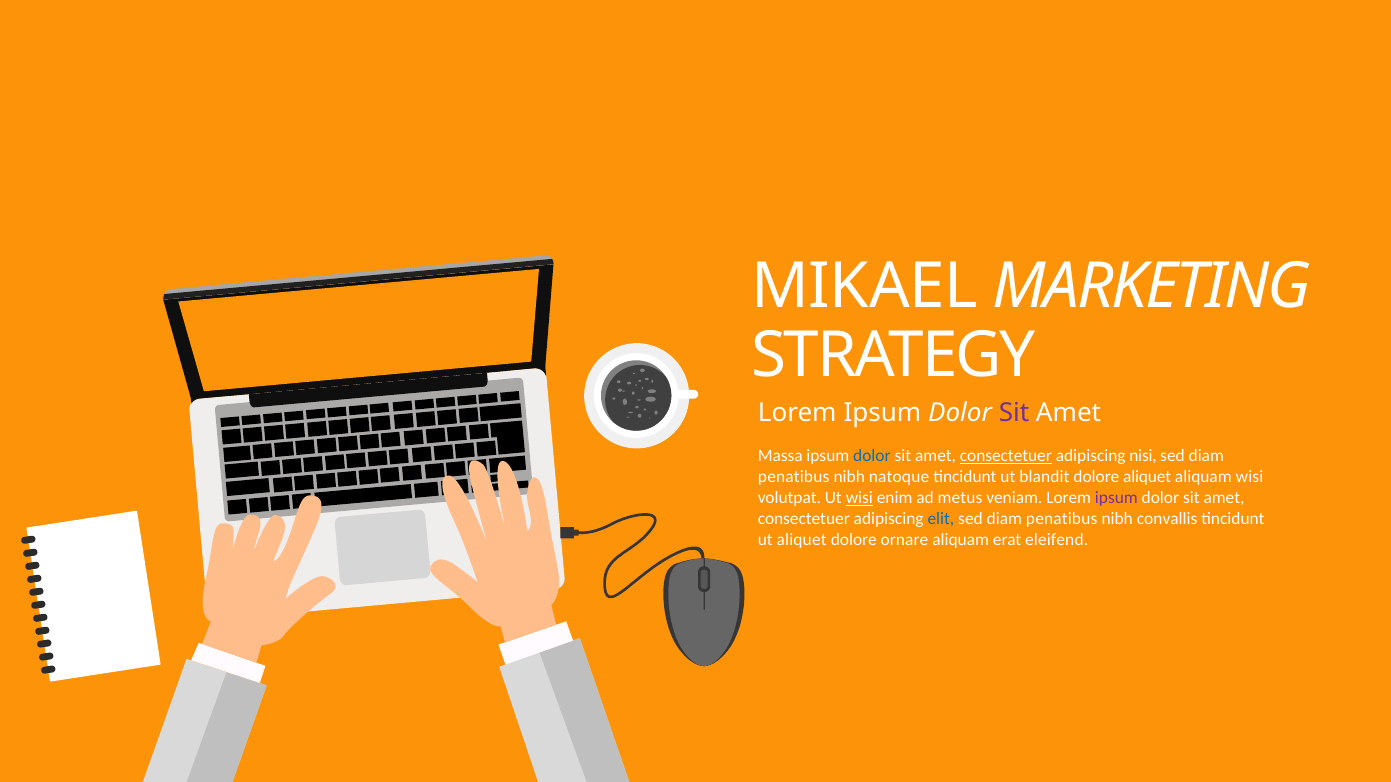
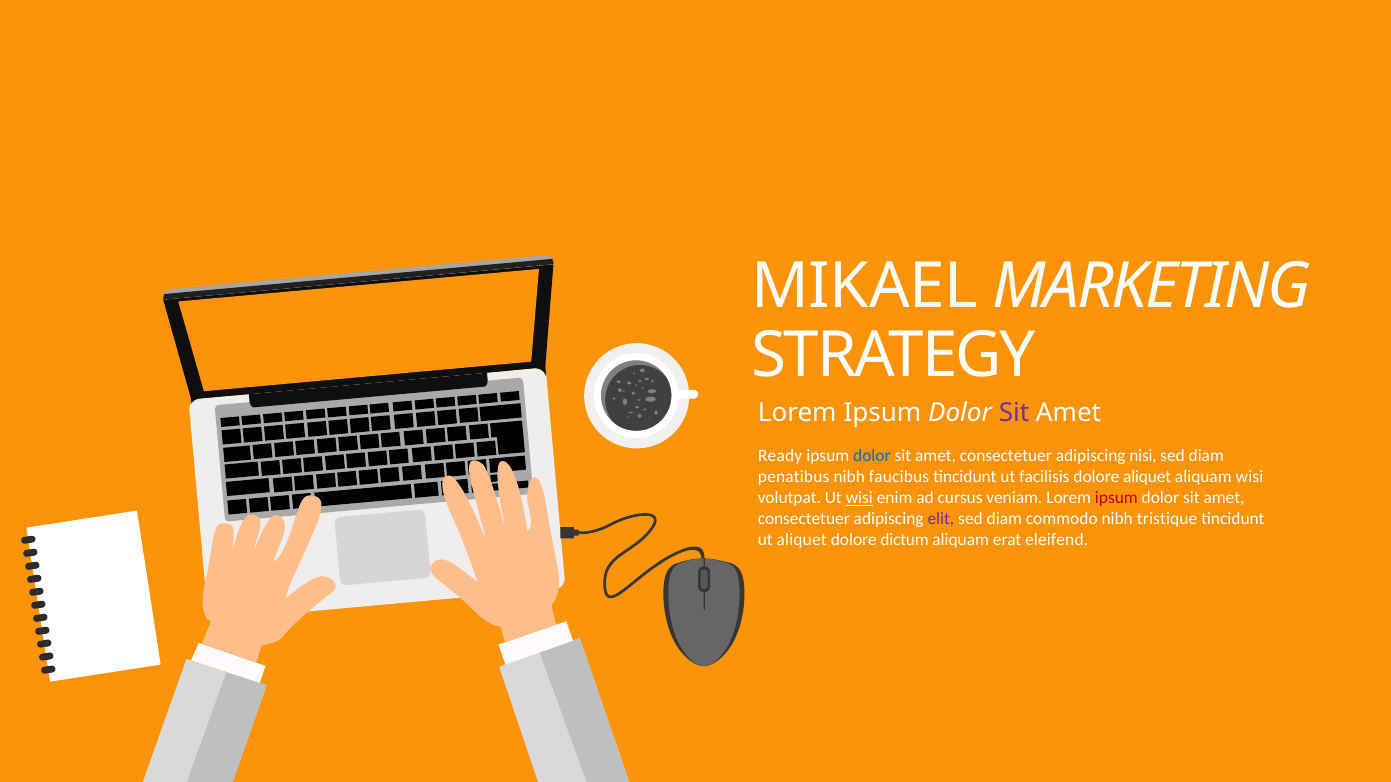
Massa: Massa -> Ready
consectetuer at (1006, 456) underline: present -> none
natoque: natoque -> faucibus
blandit: blandit -> facilisis
metus: metus -> cursus
ipsum at (1116, 498) colour: purple -> red
elit colour: blue -> purple
penatibus at (1062, 519): penatibus -> commodo
convallis: convallis -> tristique
ornare: ornare -> dictum
